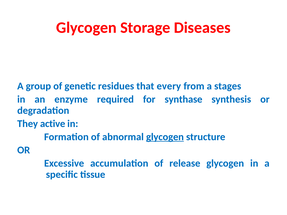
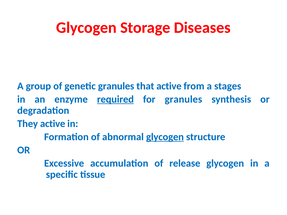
genetic residues: residues -> granules
that every: every -> active
required underline: none -> present
for synthase: synthase -> granules
